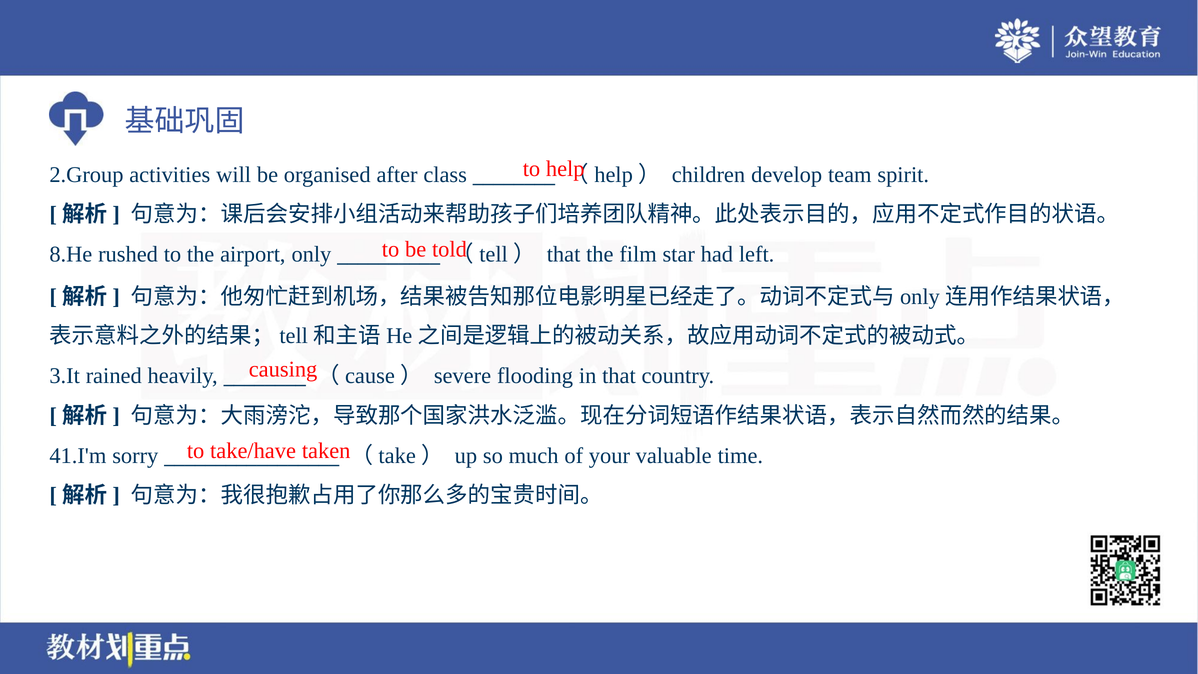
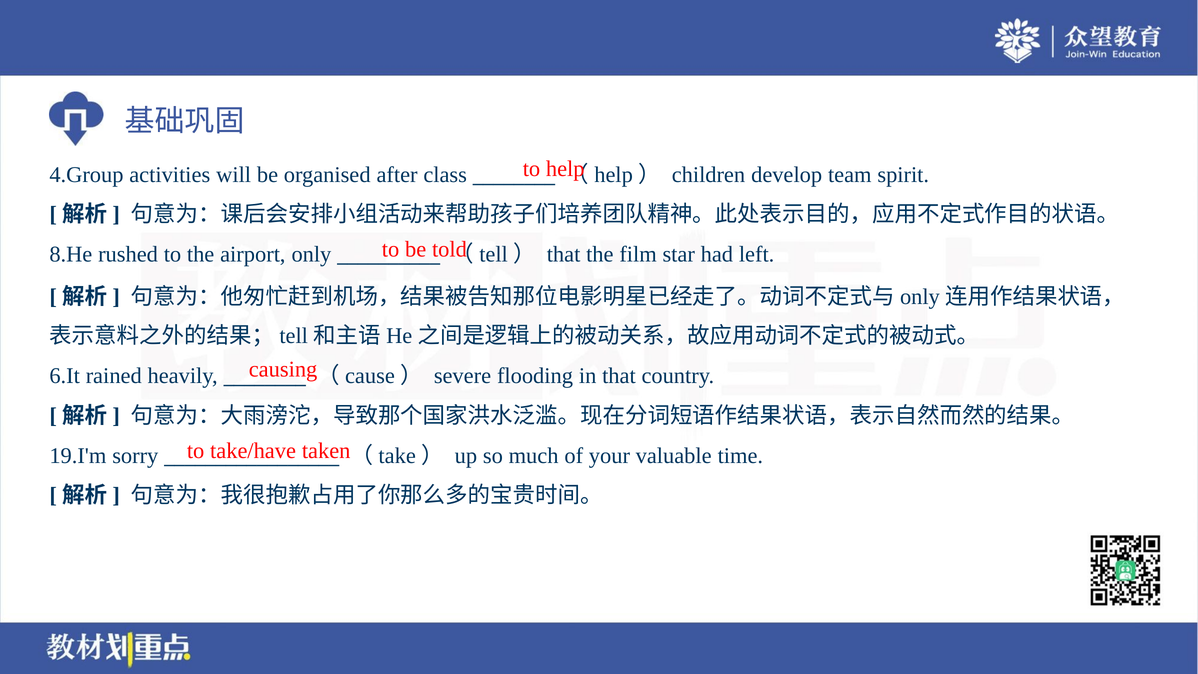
2.Group: 2.Group -> 4.Group
3.It: 3.It -> 6.It
41.I'm: 41.I'm -> 19.I'm
